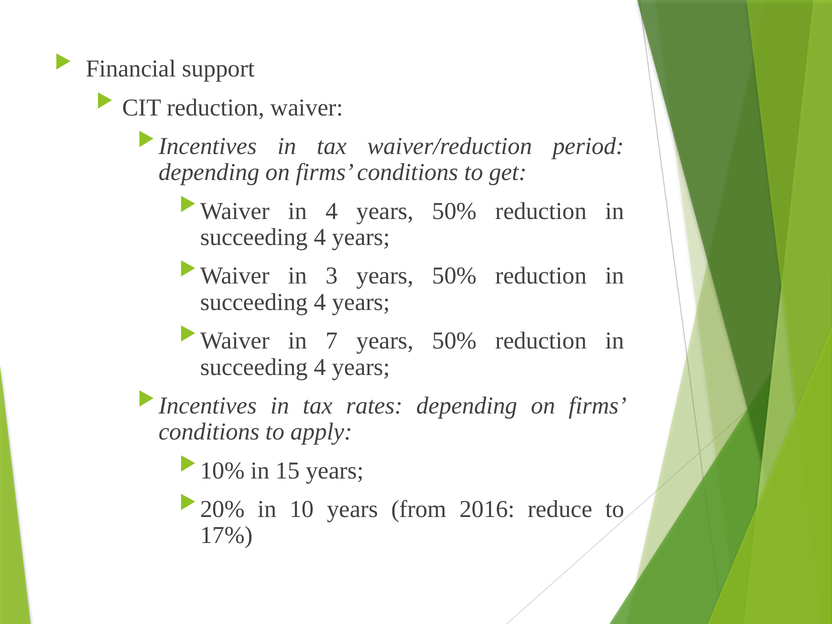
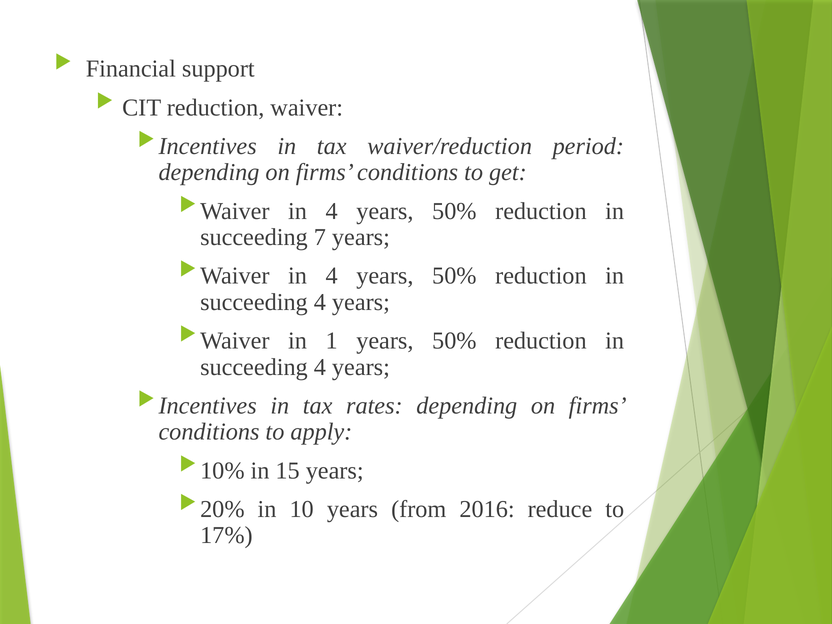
4 at (320, 237): 4 -> 7
3 at (332, 276): 3 -> 4
7: 7 -> 1
